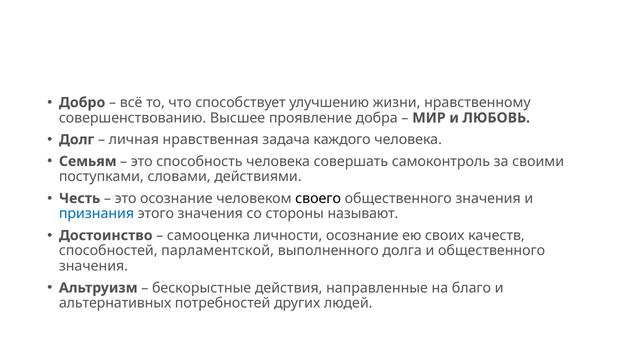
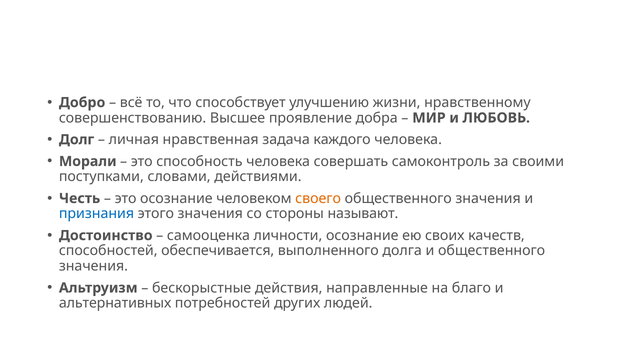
Семьям: Семьям -> Морали
своего colour: black -> orange
парламентской: парламентской -> обеспечивается
